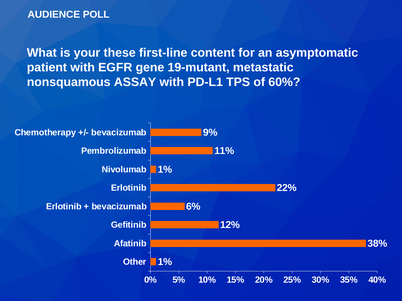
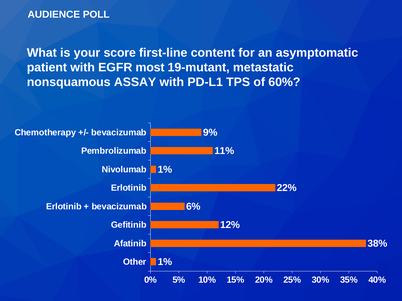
these: these -> score
gene: gene -> most
